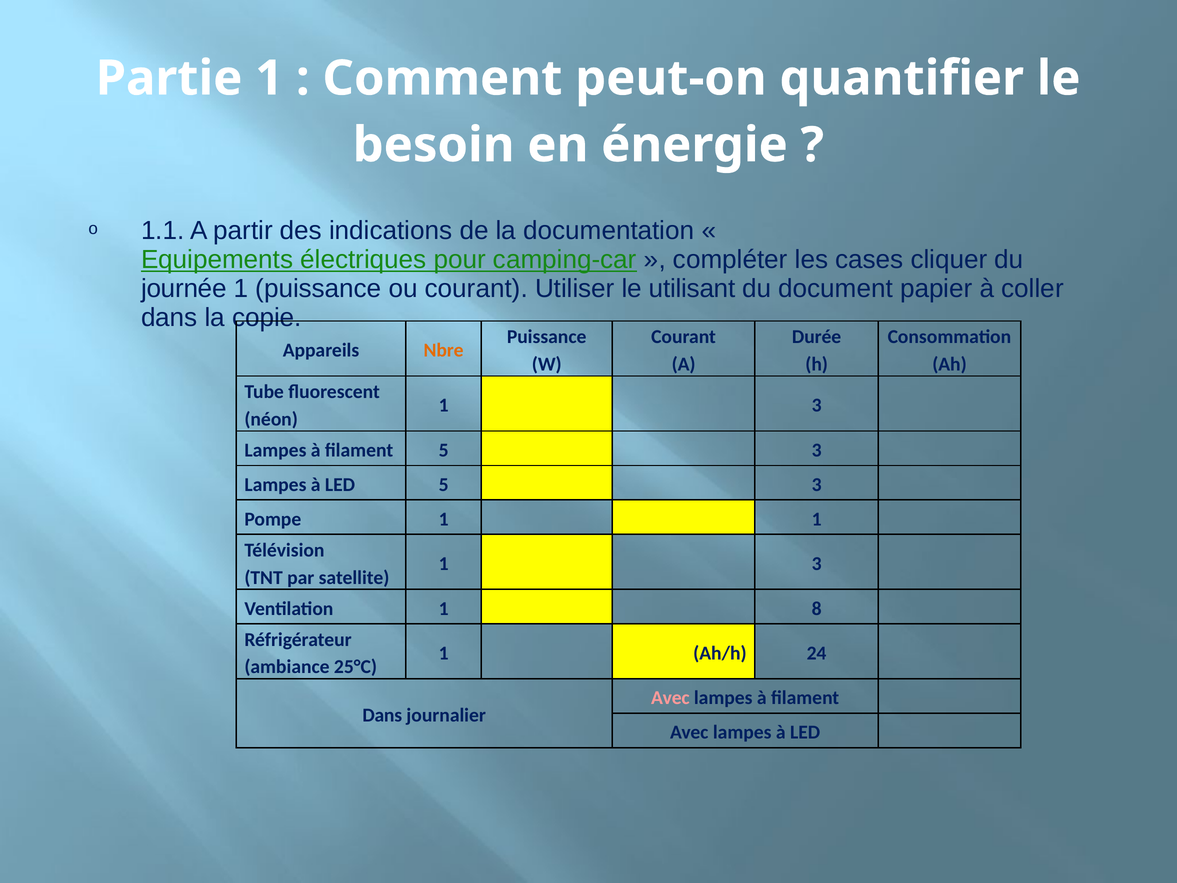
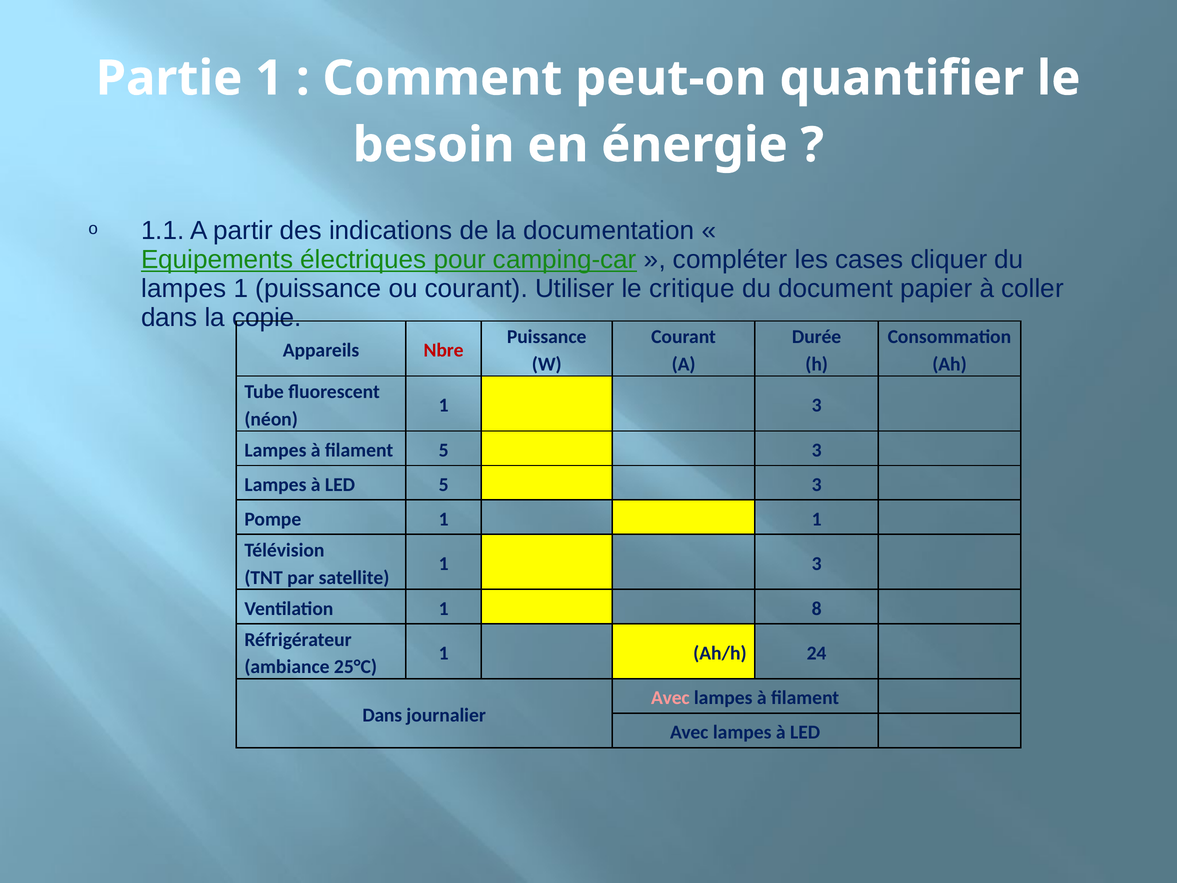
journée at (184, 288): journée -> lampes
utilisant: utilisant -> critique
Nbre colour: orange -> red
